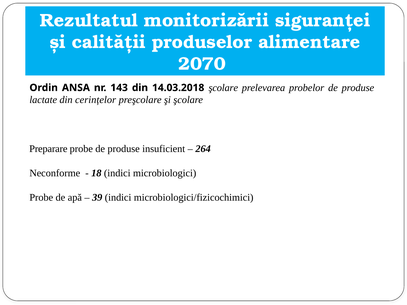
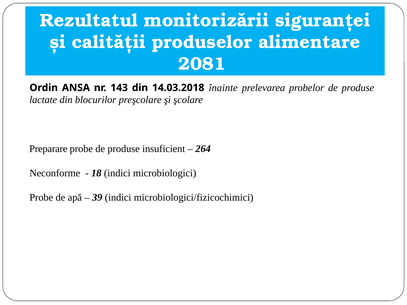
2070: 2070 -> 2081
14.03.2018 şcolare: şcolare -> înainte
cerințelor: cerințelor -> blocurilor
